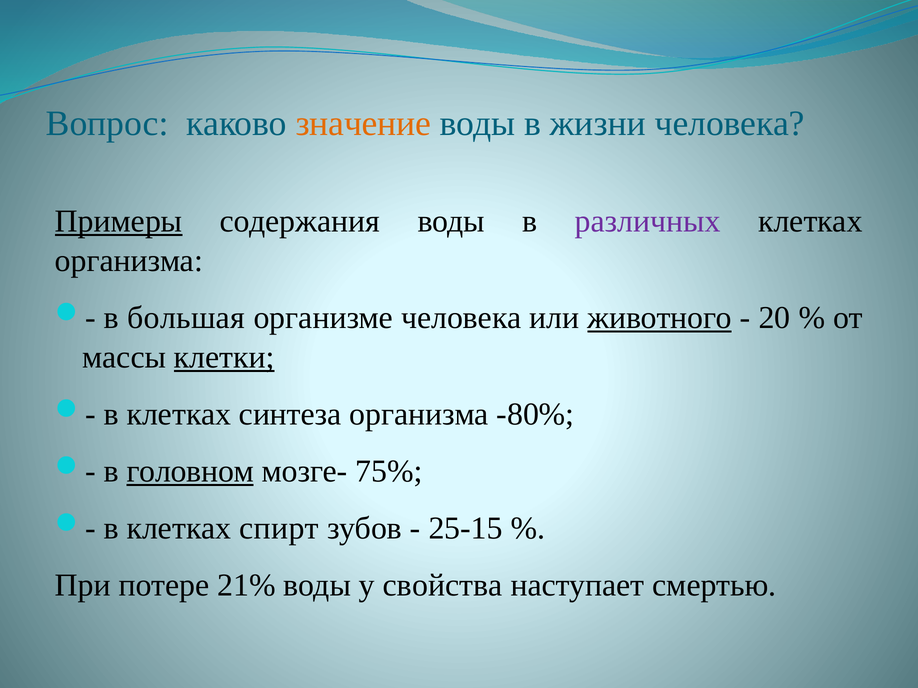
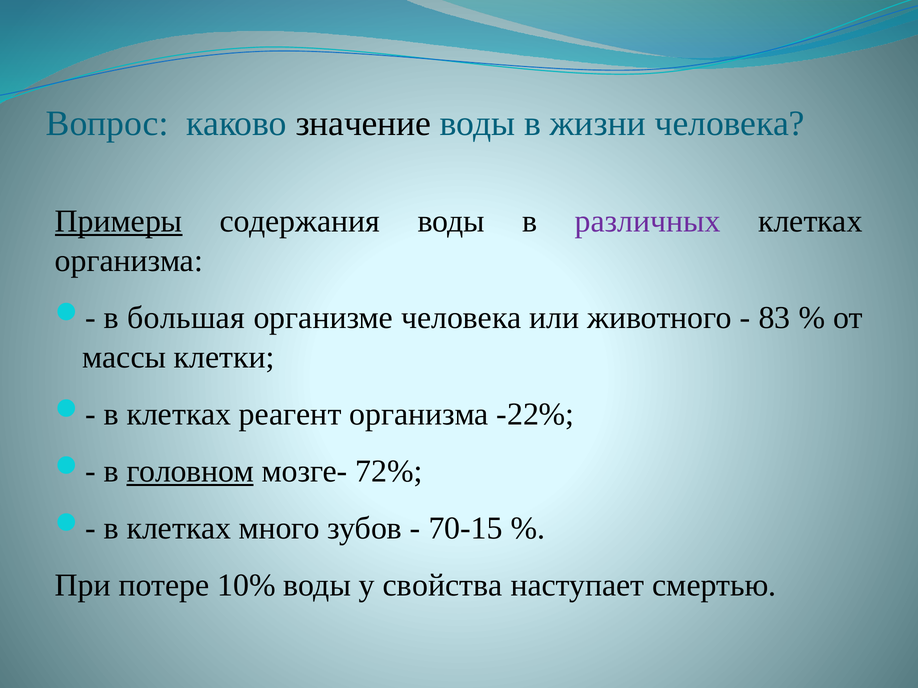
значение colour: orange -> black
животного underline: present -> none
20: 20 -> 83
клетки underline: present -> none
синтеза: синтеза -> реагент
-80%: -80% -> -22%
75%: 75% -> 72%
спирт: спирт -> много
25-15: 25-15 -> 70-15
21%: 21% -> 10%
